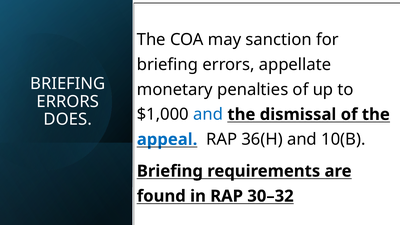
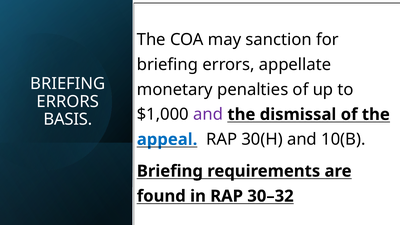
and at (208, 114) colour: blue -> purple
DOES: DOES -> BASIS
36(H: 36(H -> 30(H
